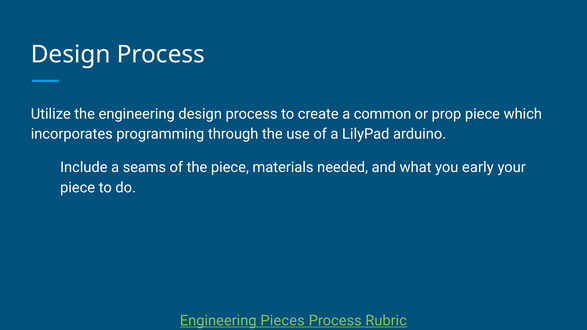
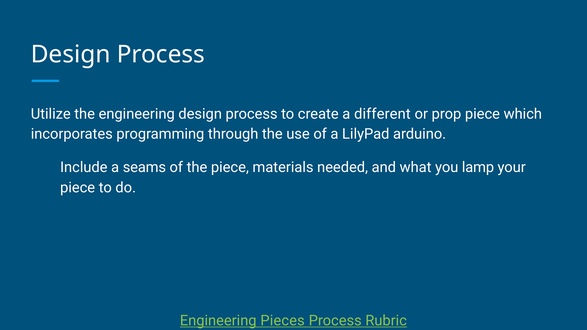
common: common -> different
early: early -> lamp
